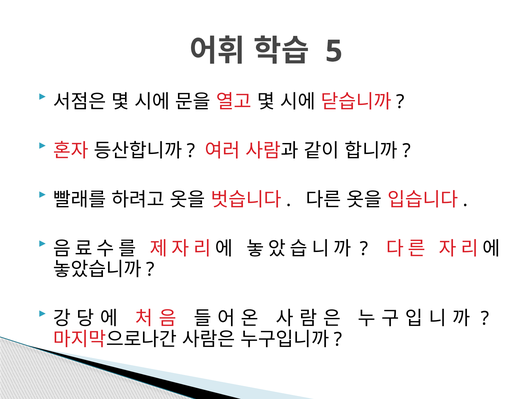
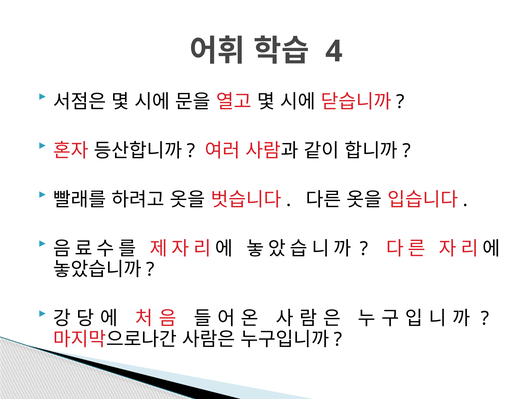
5: 5 -> 4
